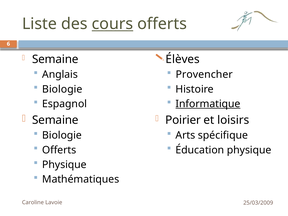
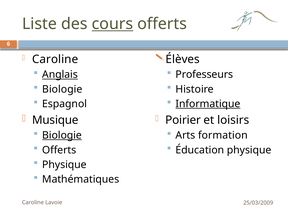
Semaine at (55, 59): Semaine -> Caroline
Anglais underline: none -> present
Provencher: Provencher -> Professeurs
Semaine at (55, 120): Semaine -> Musique
Biologie at (62, 135) underline: none -> present
spécifique: spécifique -> formation
